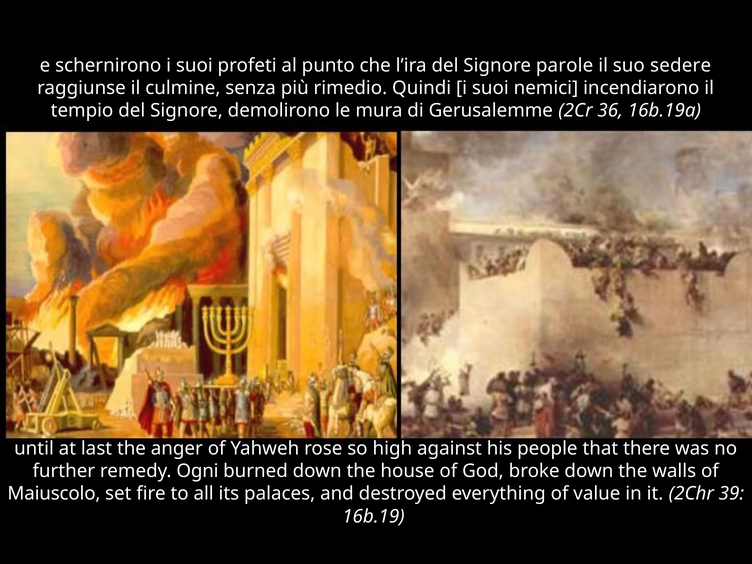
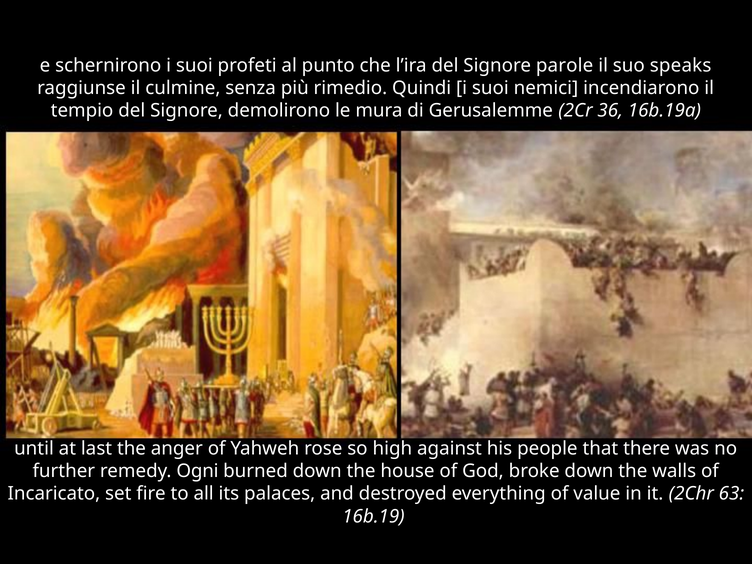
sedere: sedere -> speaks
Maiuscolo: Maiuscolo -> Incaricato
39: 39 -> 63
